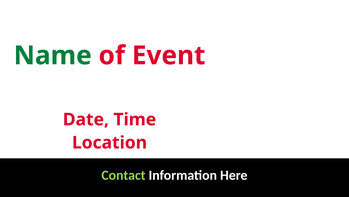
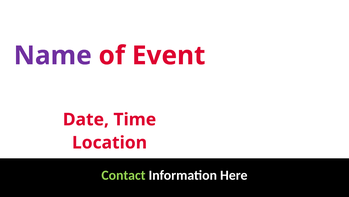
Name colour: green -> purple
